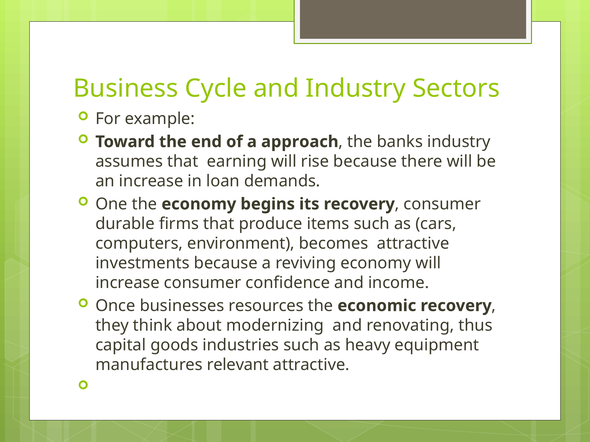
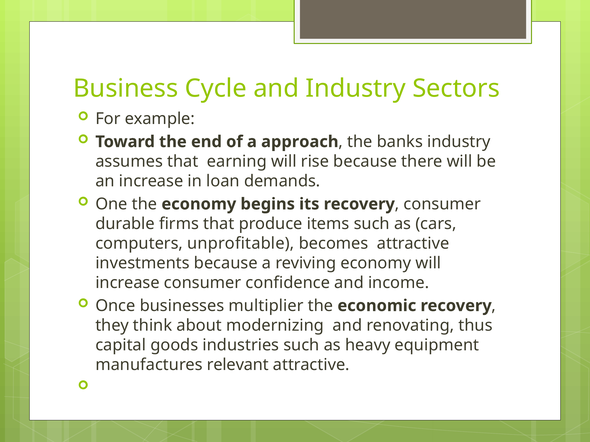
environment: environment -> unprofitable
resources: resources -> multiplier
